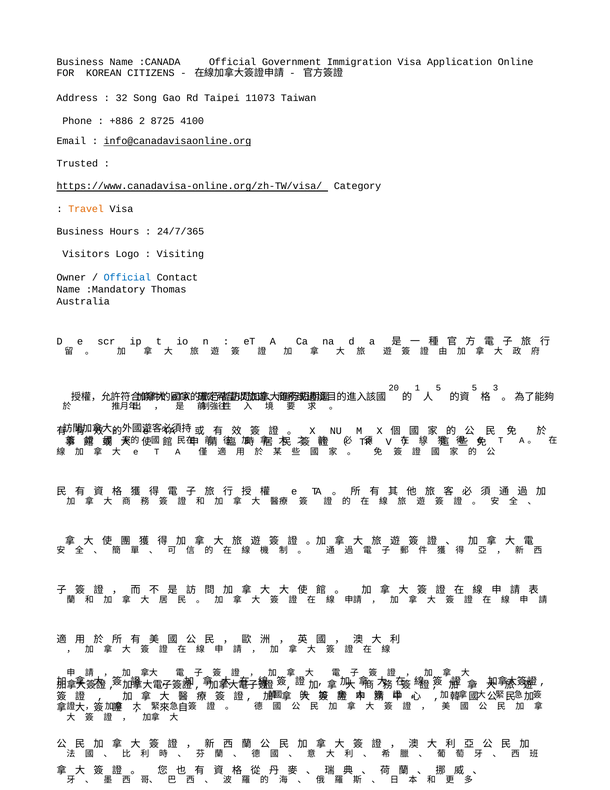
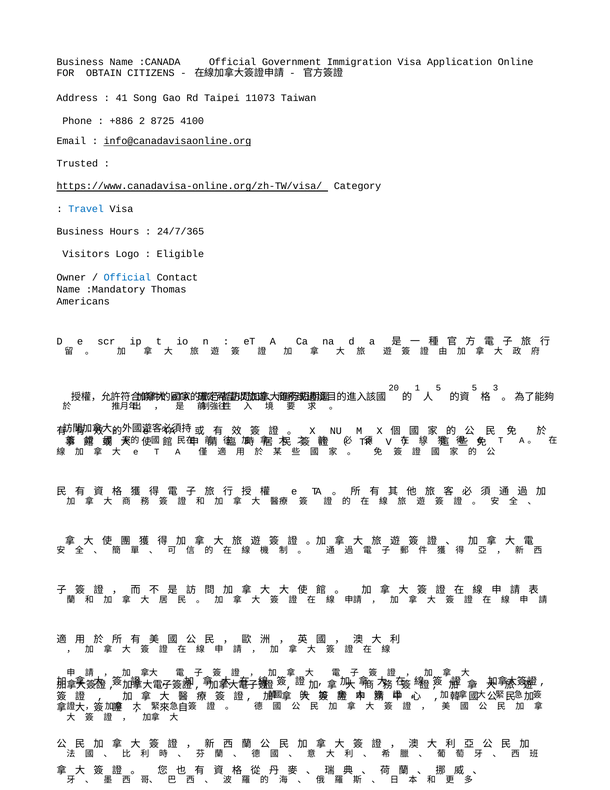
KOREAN at (104, 73): KOREAN -> OBTAIN
32: 32 -> 41
Travel at (86, 209) colour: orange -> blue
Visiting at (180, 254): Visiting -> Eligible
Australia at (83, 301): Australia -> Americans
